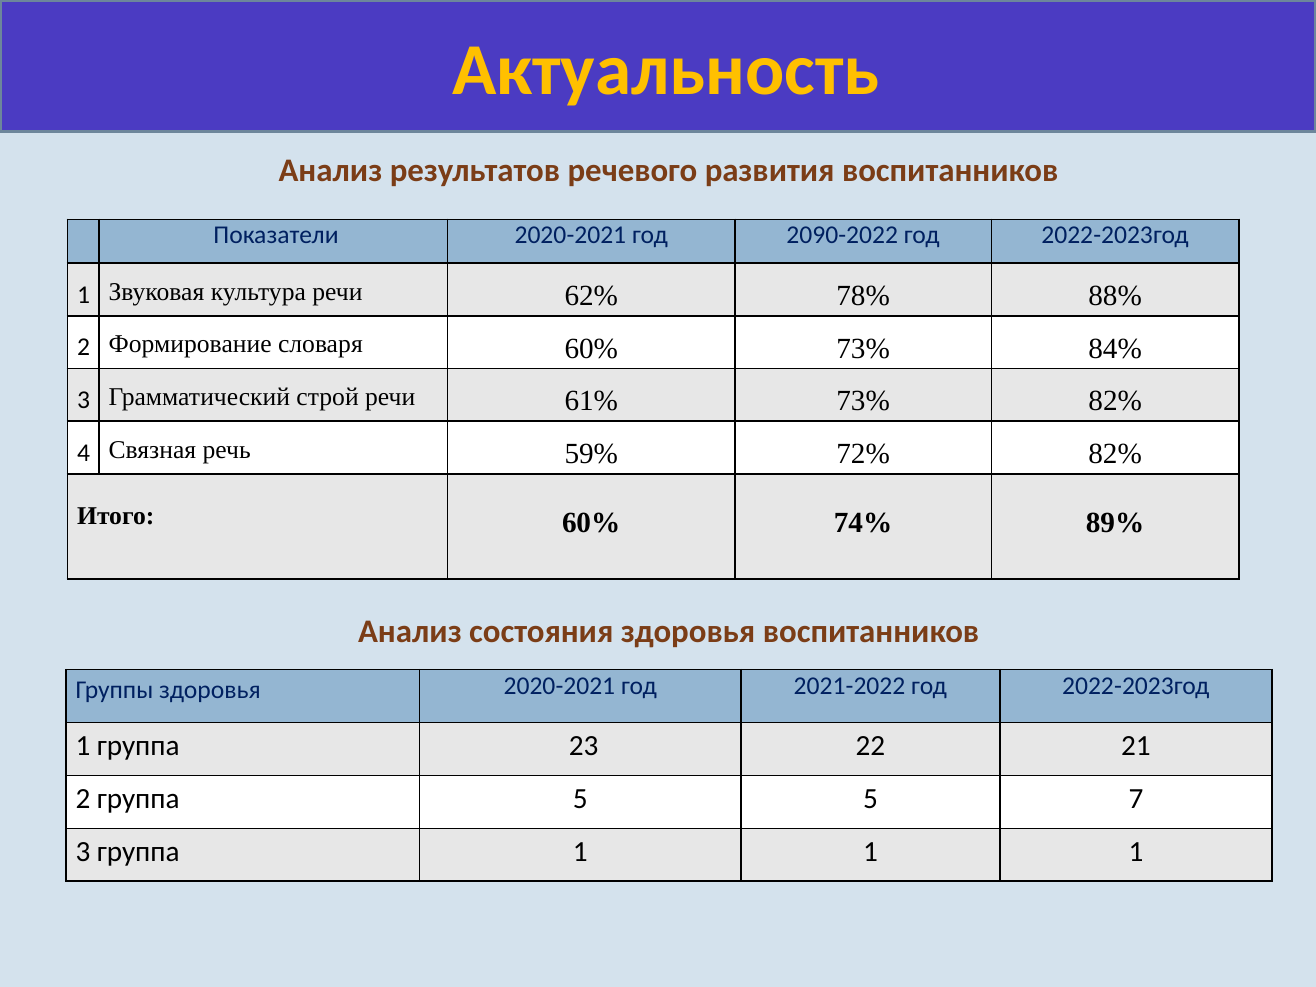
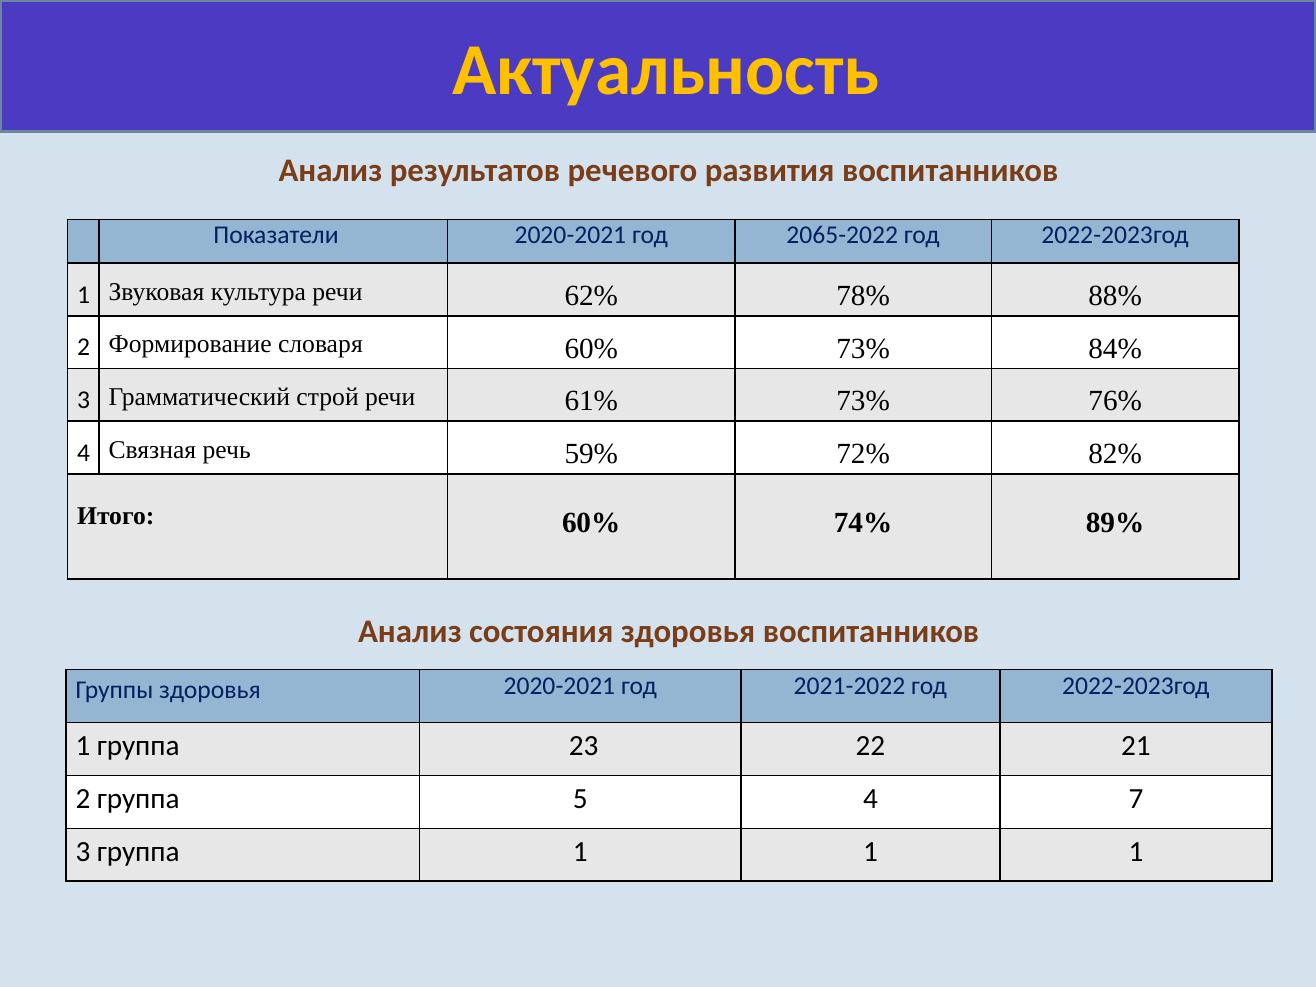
2090-2022: 2090-2022 -> 2065-2022
73% 82%: 82% -> 76%
5 5: 5 -> 4
